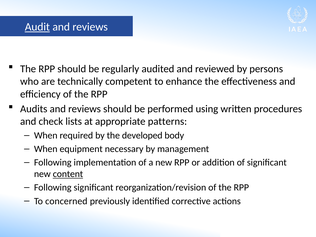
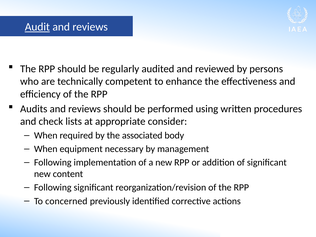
patterns: patterns -> consider
developed: developed -> associated
content underline: present -> none
